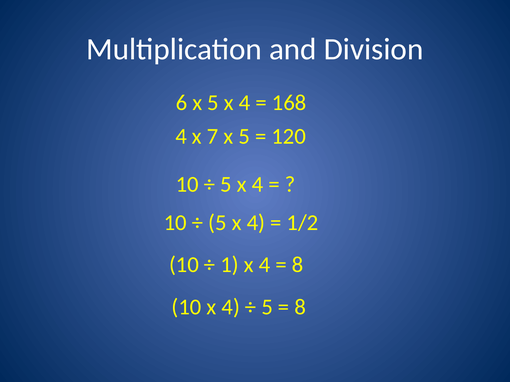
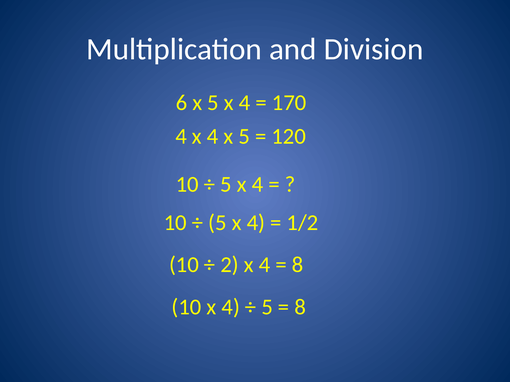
168: 168 -> 170
4 x 7: 7 -> 4
1: 1 -> 2
